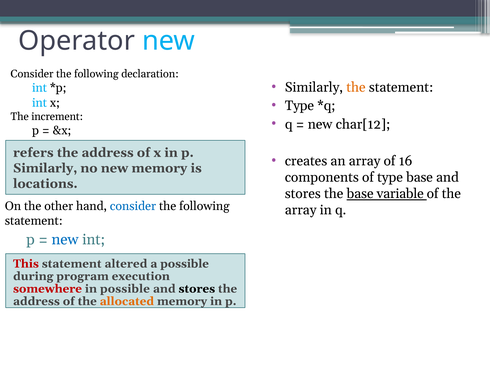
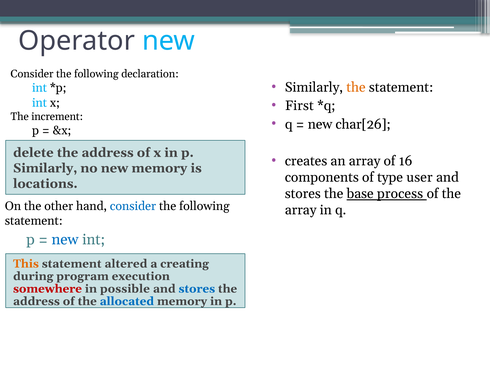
Type at (299, 106): Type -> First
char[12: char[12 -> char[26
refers: refers -> delete
type base: base -> user
variable: variable -> process
This colour: red -> orange
a possible: possible -> creating
stores at (197, 288) colour: black -> blue
allocated colour: orange -> blue
